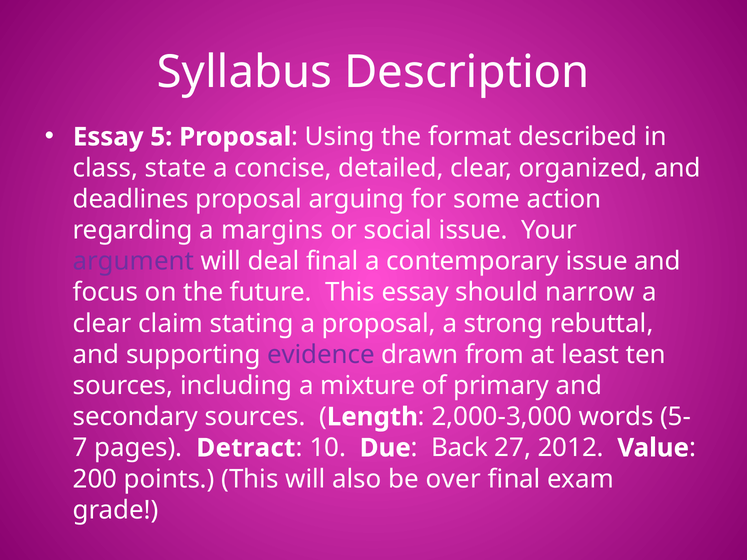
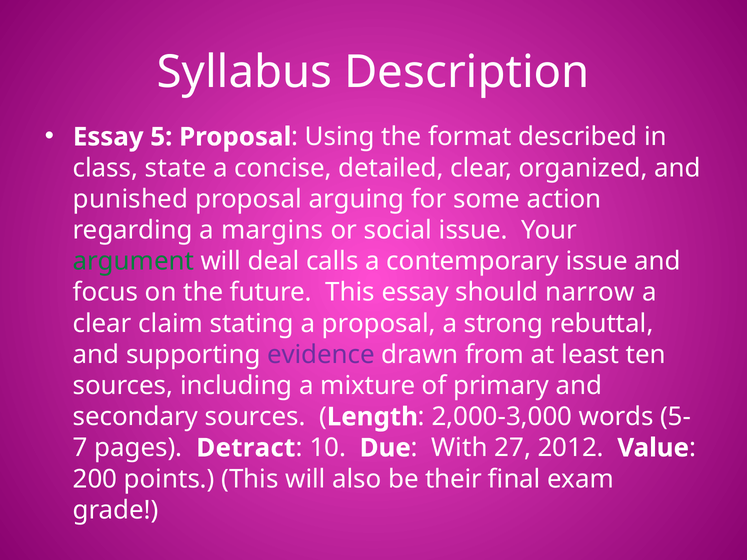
deadlines: deadlines -> punished
argument colour: purple -> green
deal final: final -> calls
Back: Back -> With
over: over -> their
